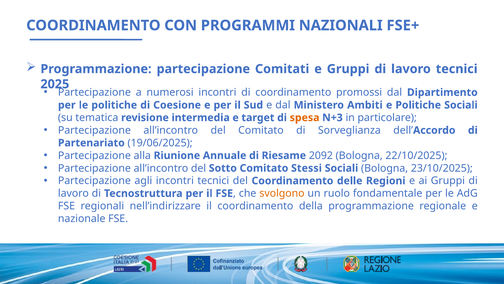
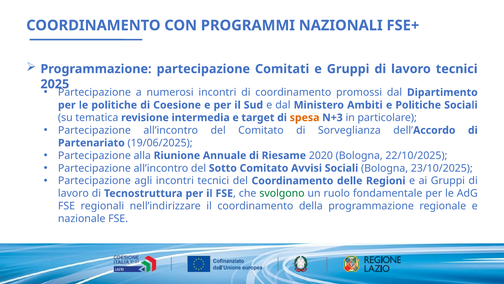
2092: 2092 -> 2020
Stessi: Stessi -> Avvisi
svolgono colour: orange -> green
